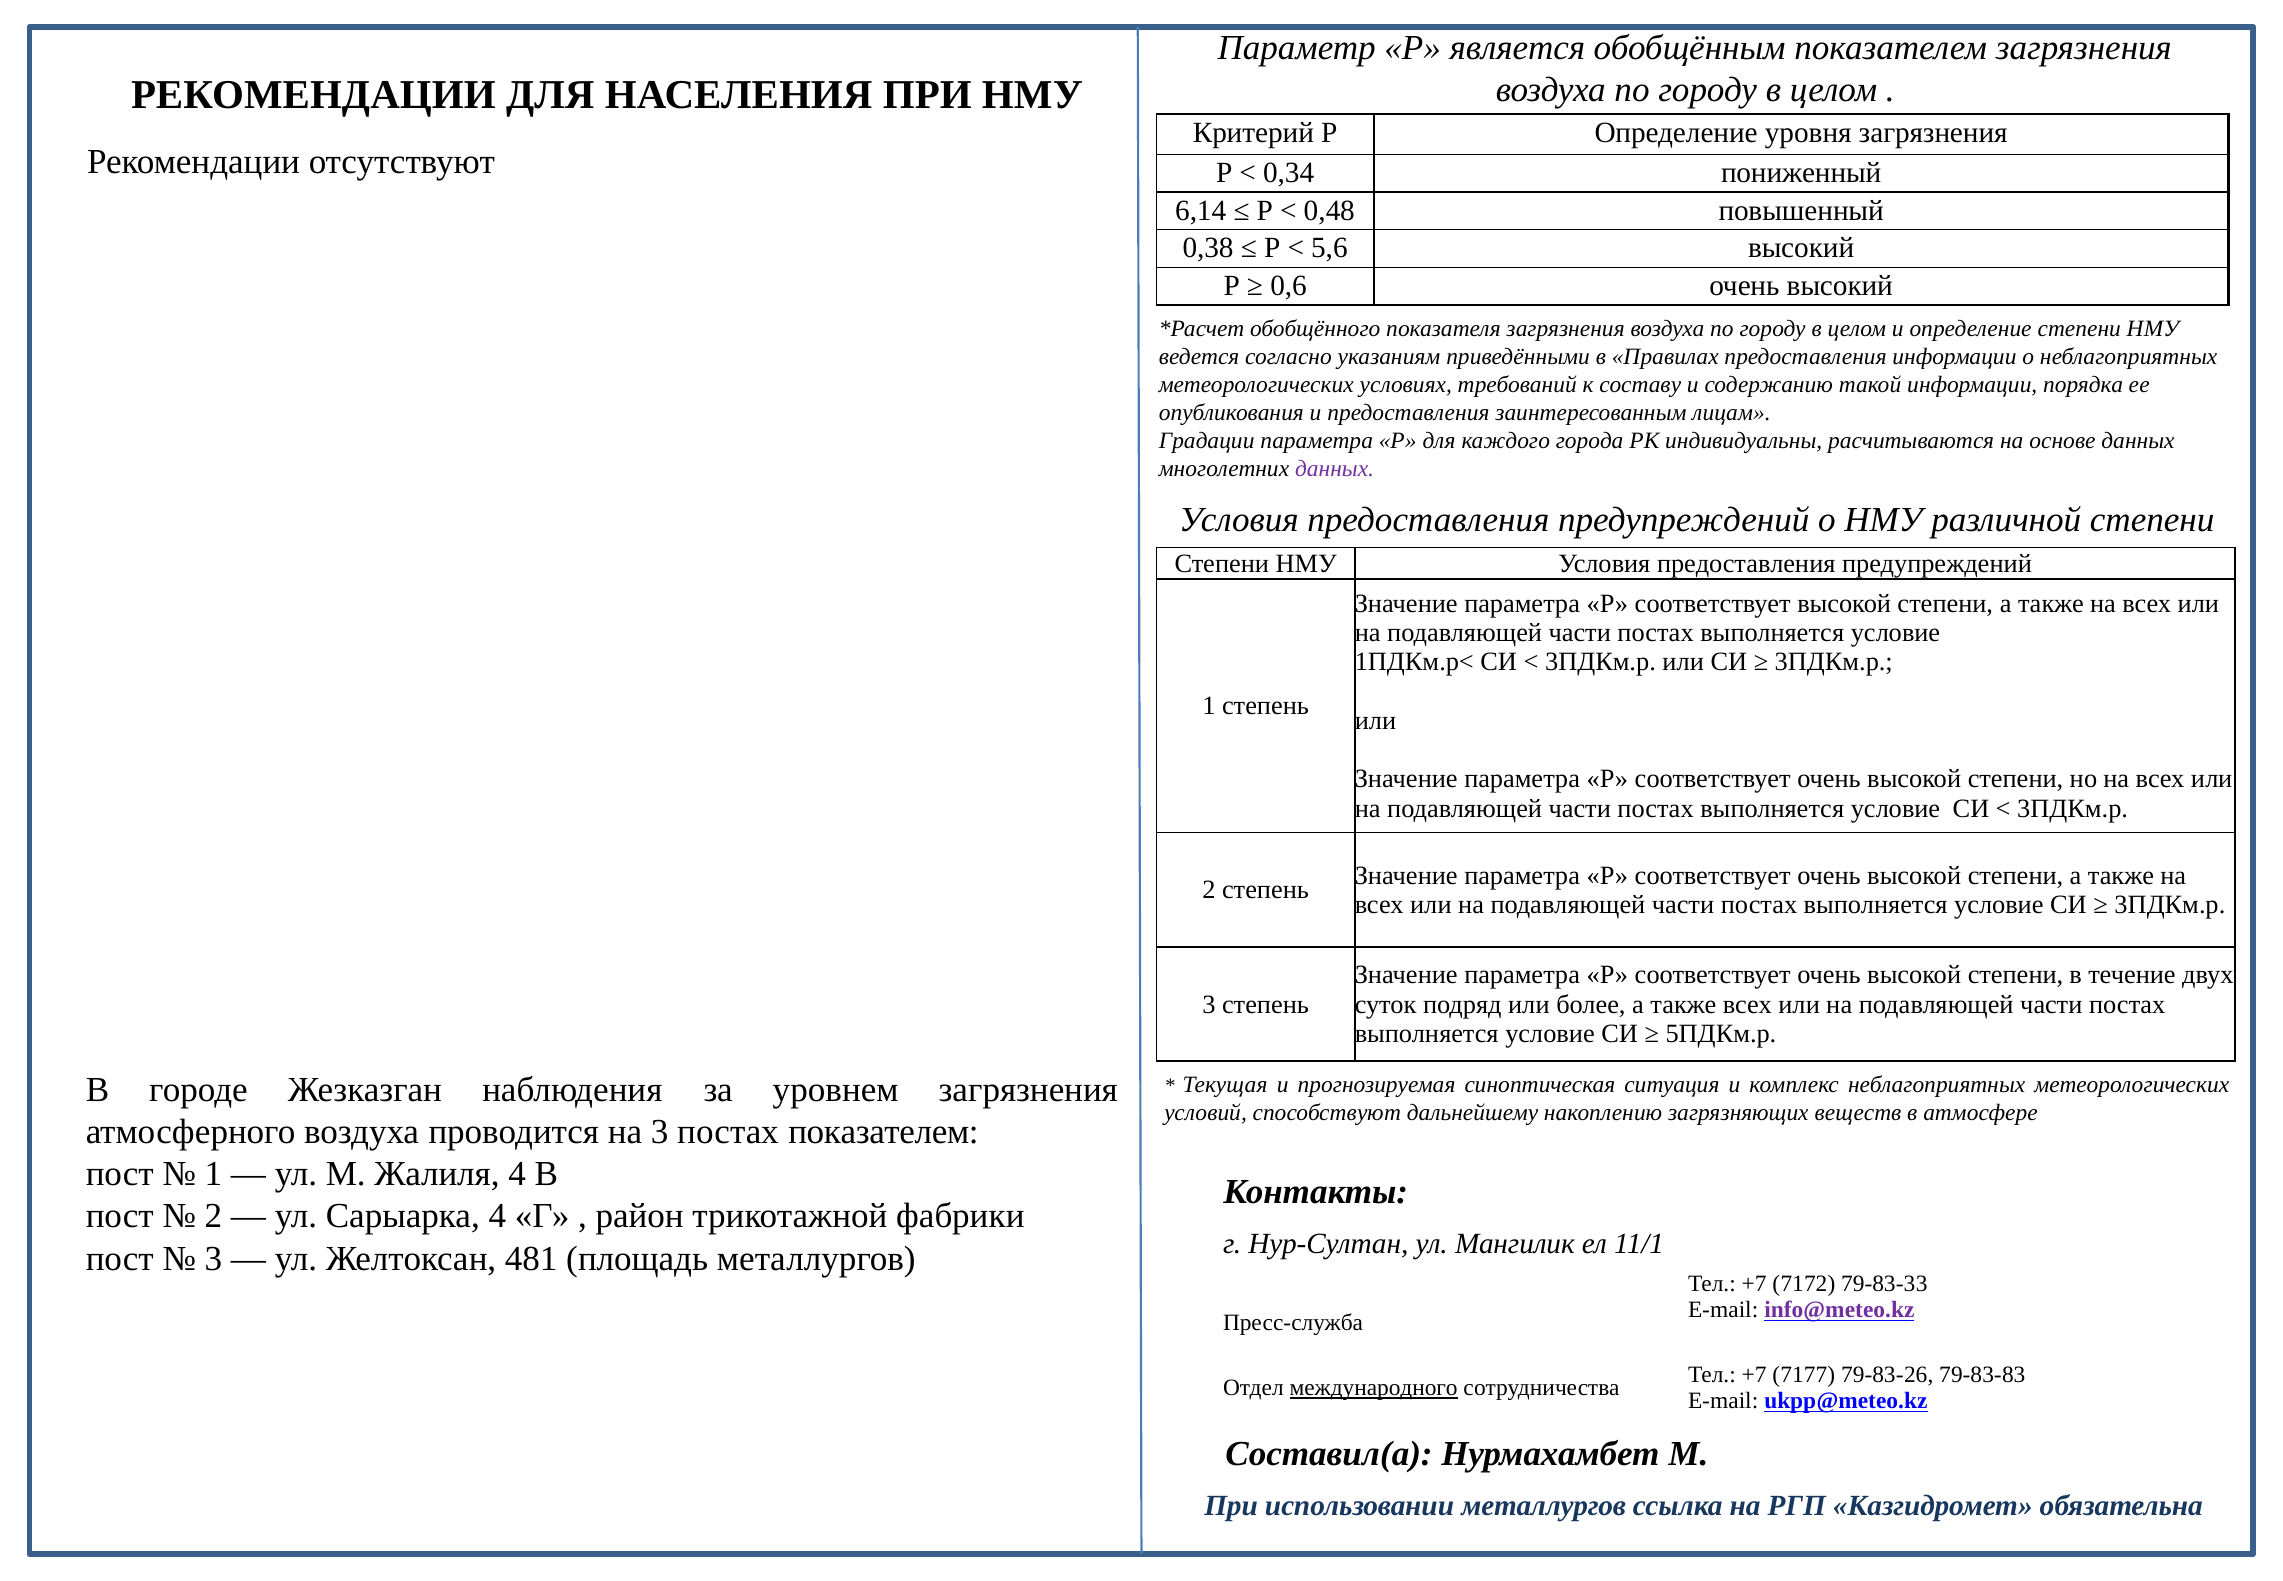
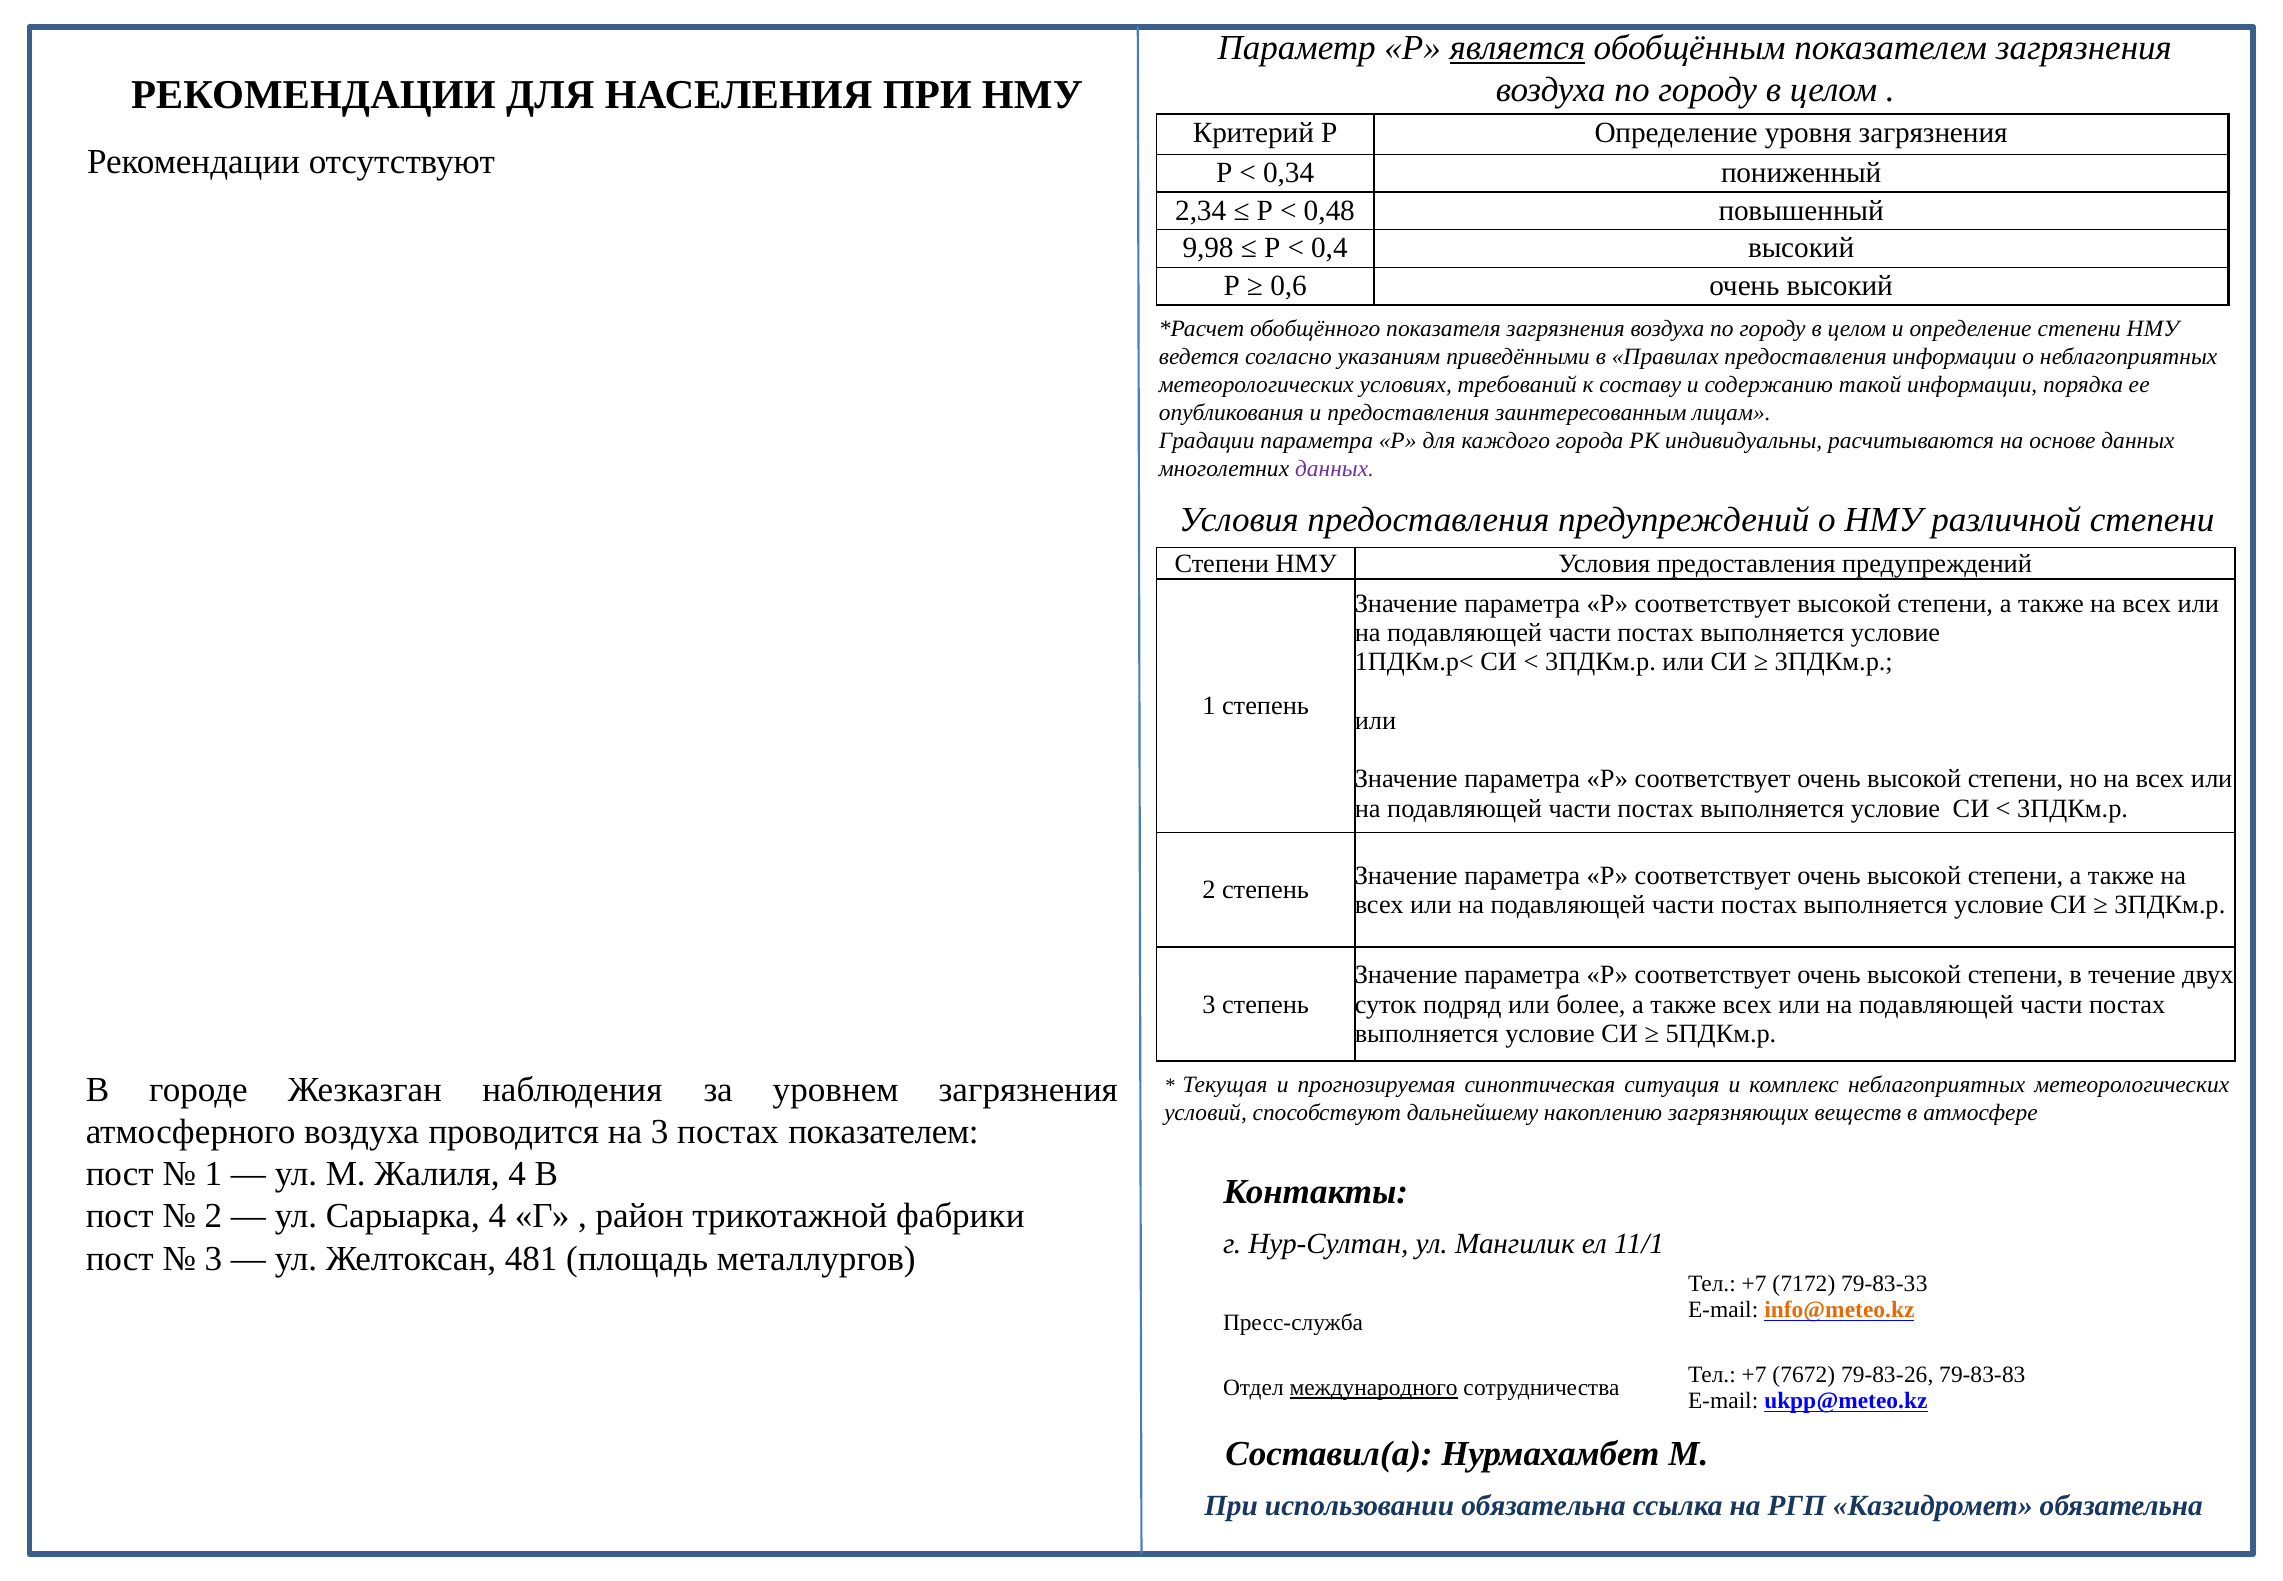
является underline: none -> present
6,14: 6,14 -> 2,34
0,38: 0,38 -> 9,98
5,6: 5,6 -> 0,4
info@meteo.kz colour: purple -> orange
7177: 7177 -> 7672
использовании металлургов: металлургов -> обязательна
